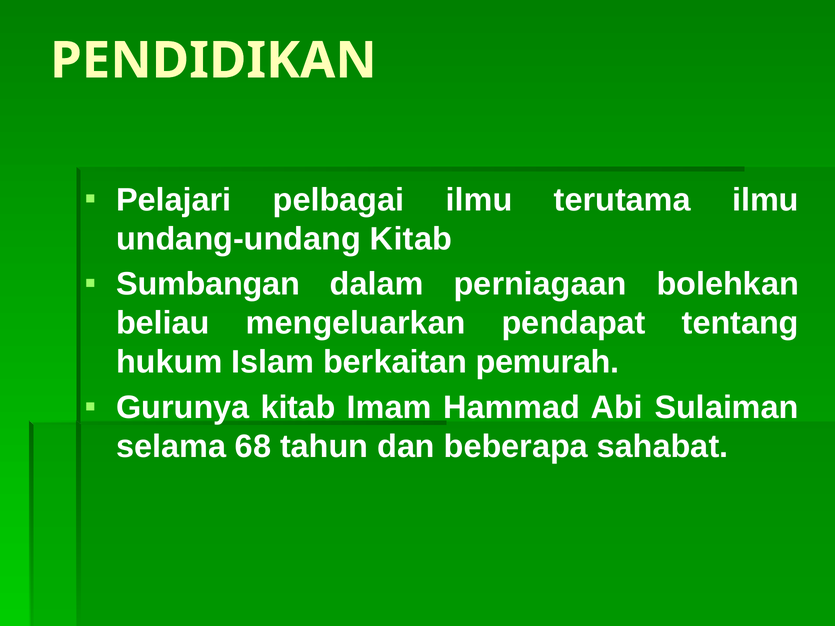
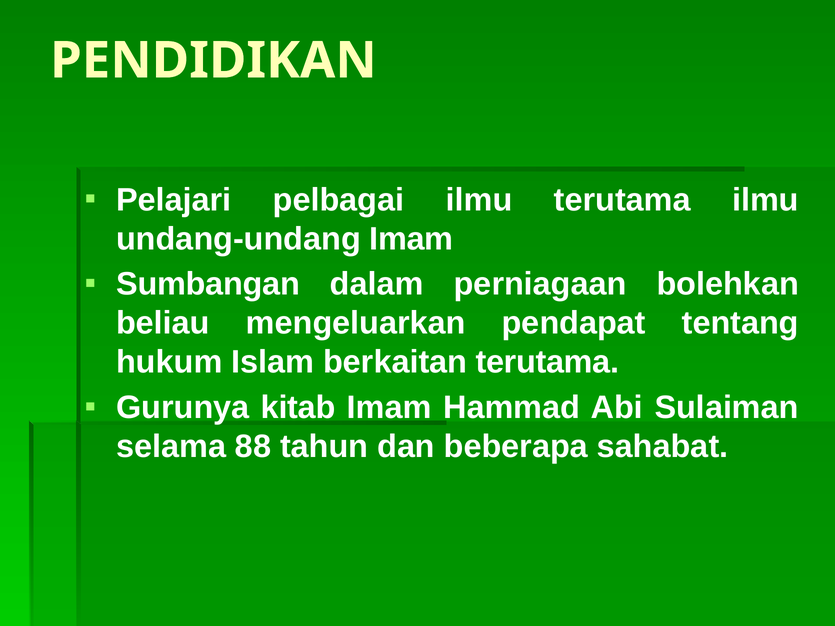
undang-undang Kitab: Kitab -> Imam
berkaitan pemurah: pemurah -> terutama
68: 68 -> 88
